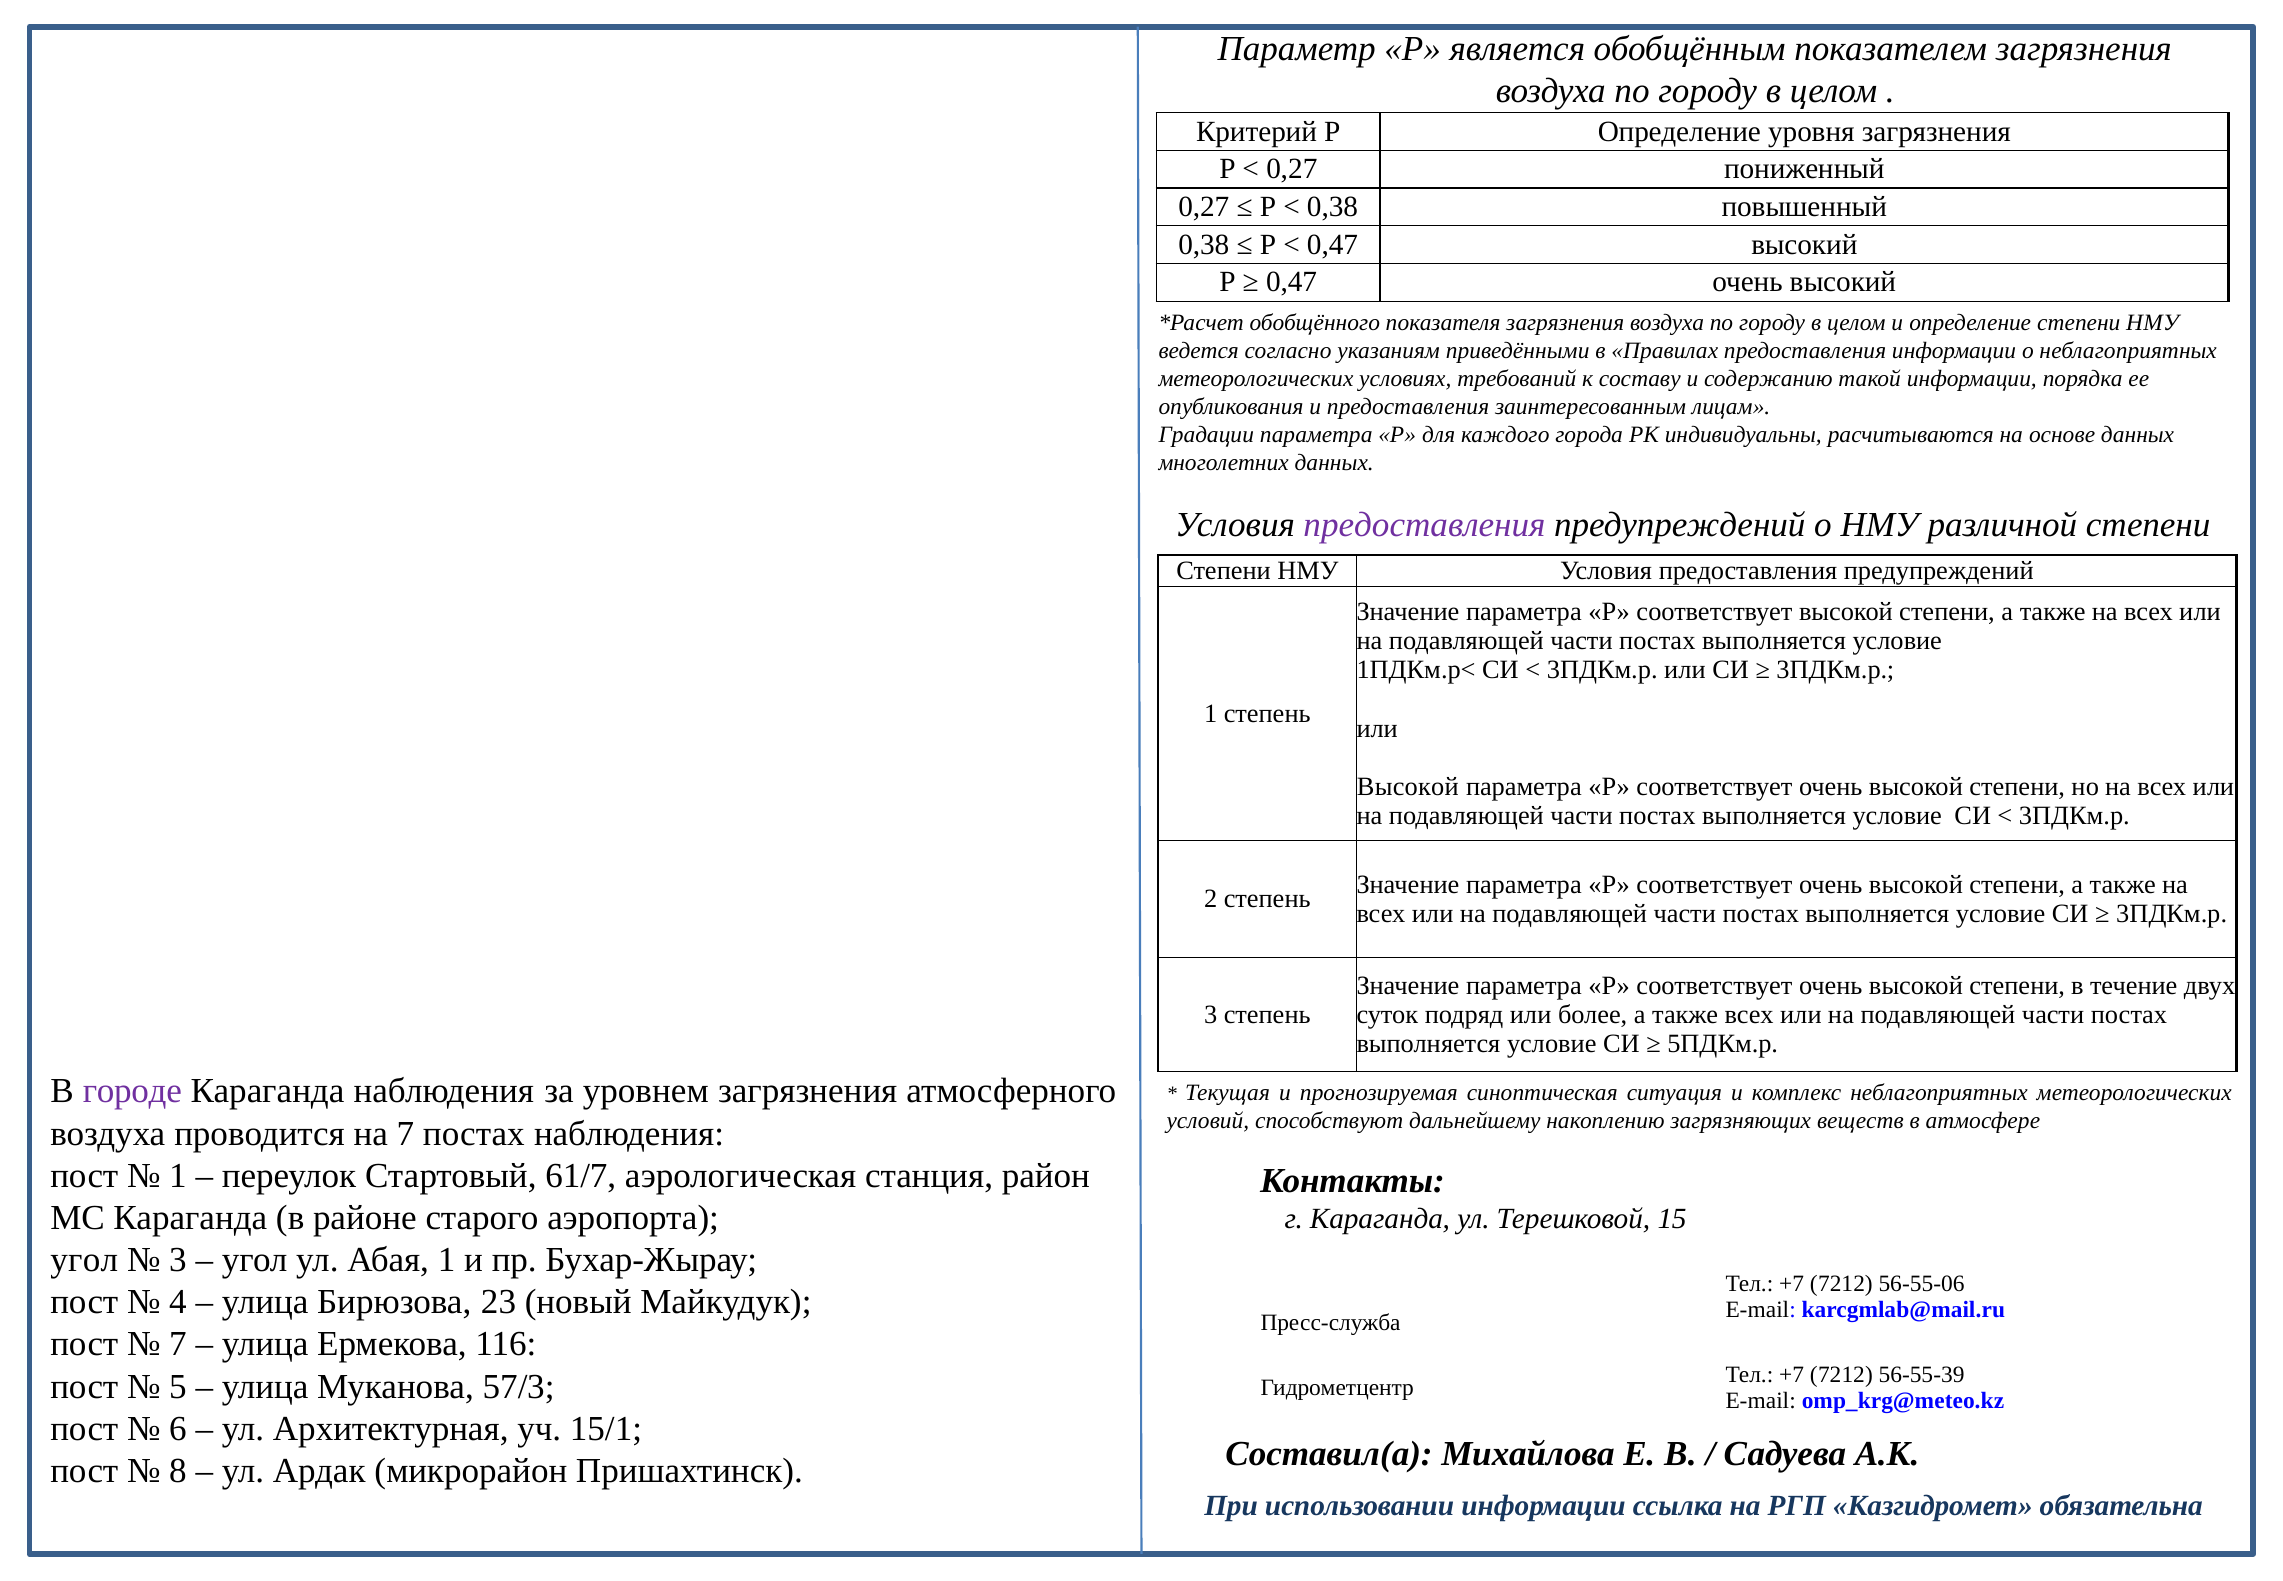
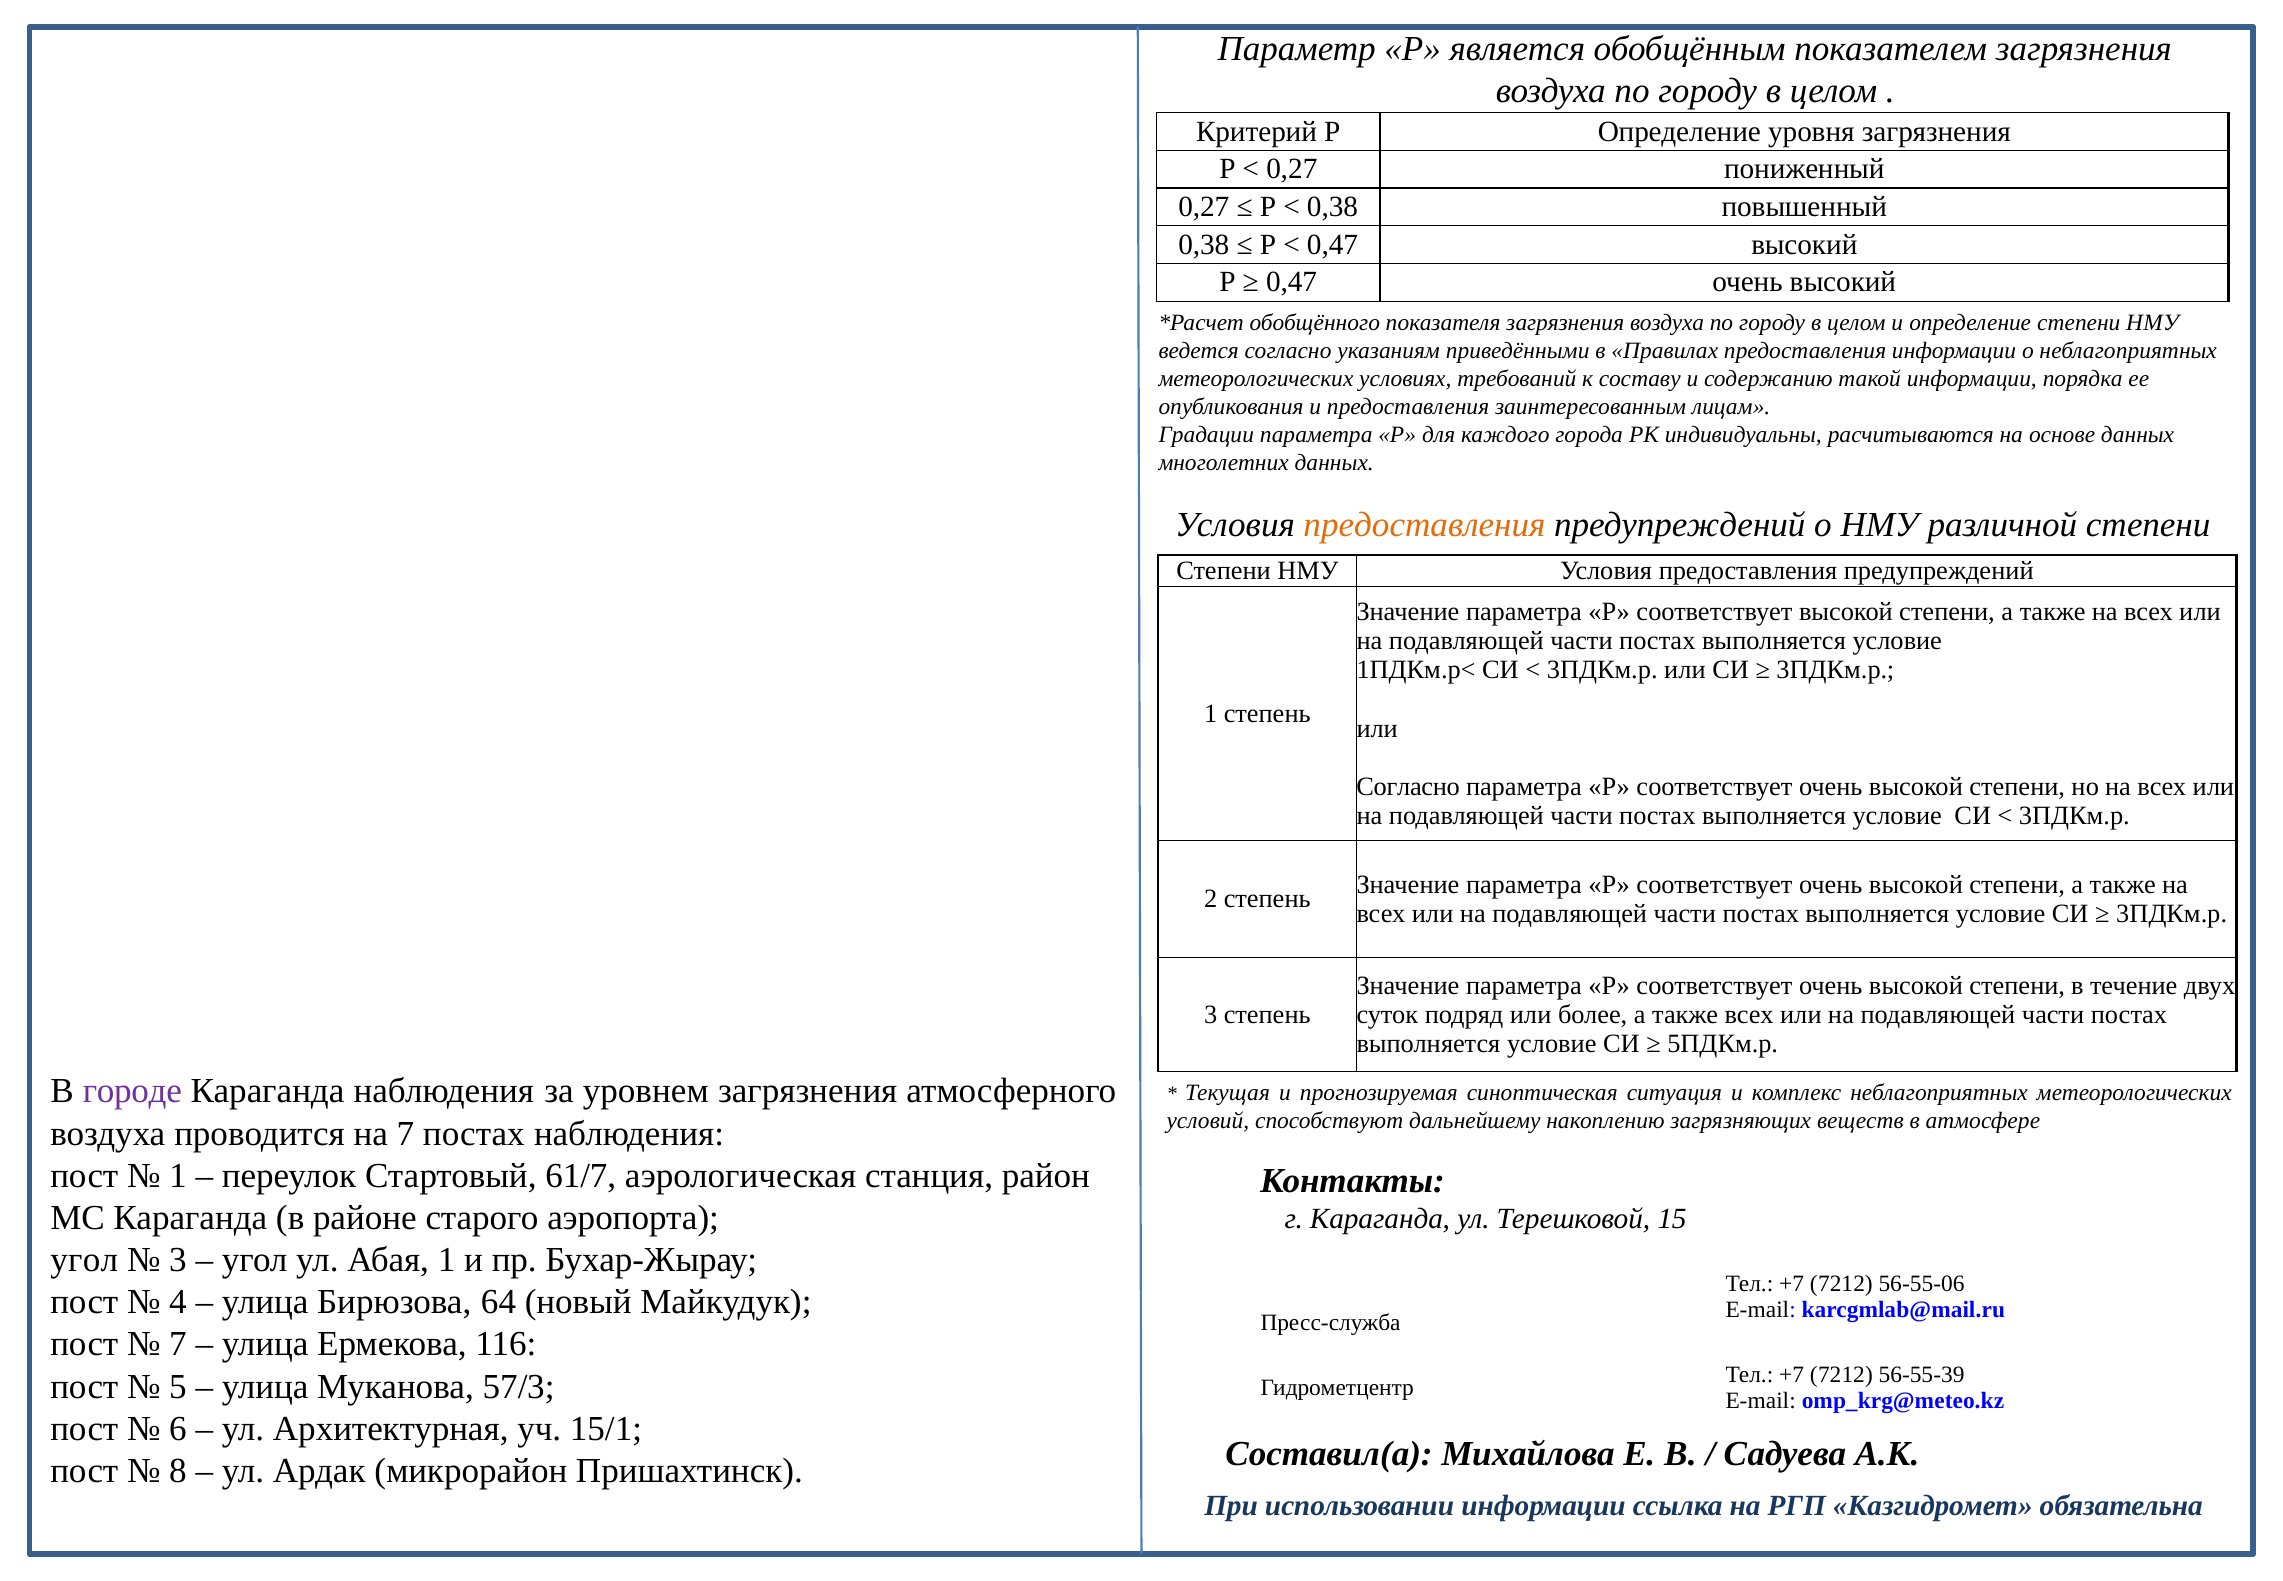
предоставления at (1424, 525) colour: purple -> orange
Высокой at (1408, 787): Высокой -> Согласно
23: 23 -> 64
